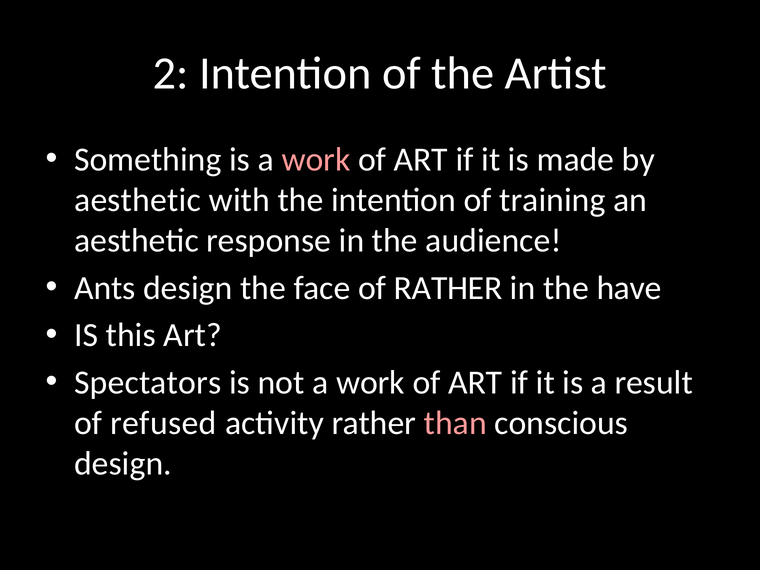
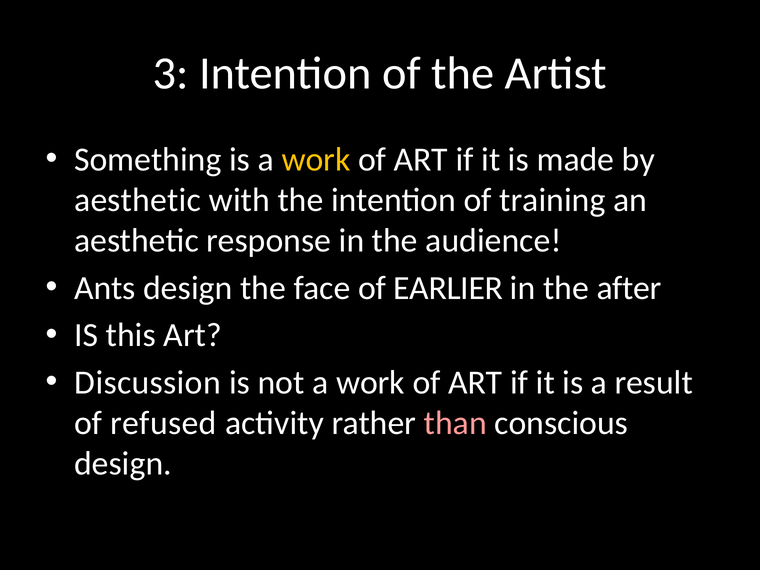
2: 2 -> 3
work at (316, 159) colour: pink -> yellow
of RATHER: RATHER -> EARLIER
have: have -> after
Spectators: Spectators -> Discussion
